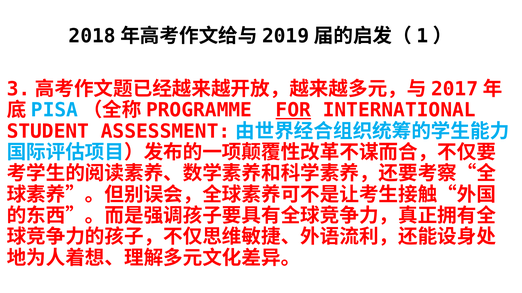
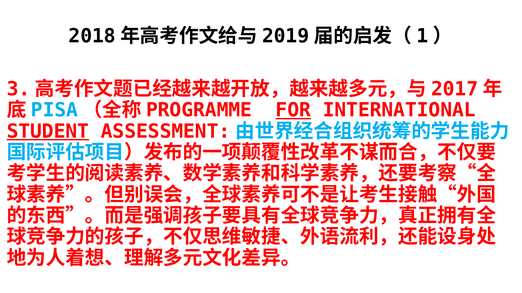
STUDENT underline: none -> present
